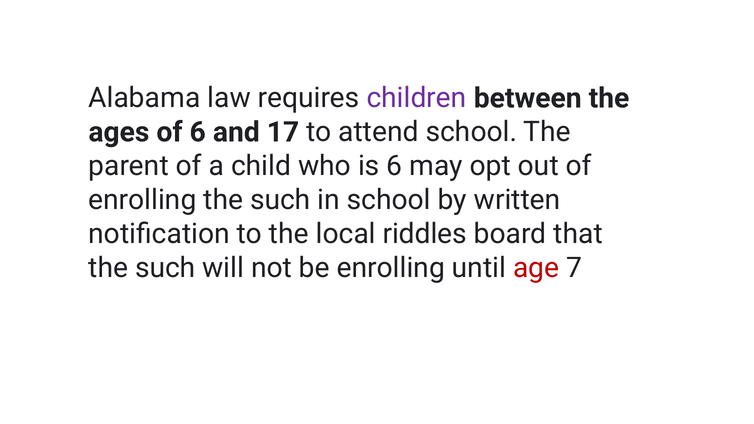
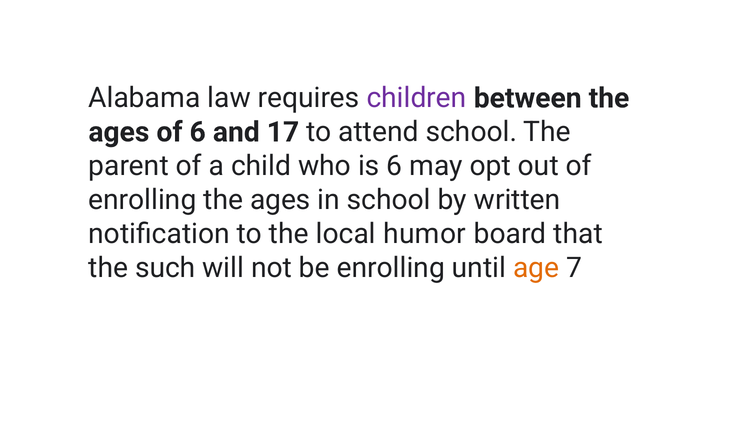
enrolling the such: such -> ages
riddles: riddles -> humor
age colour: red -> orange
